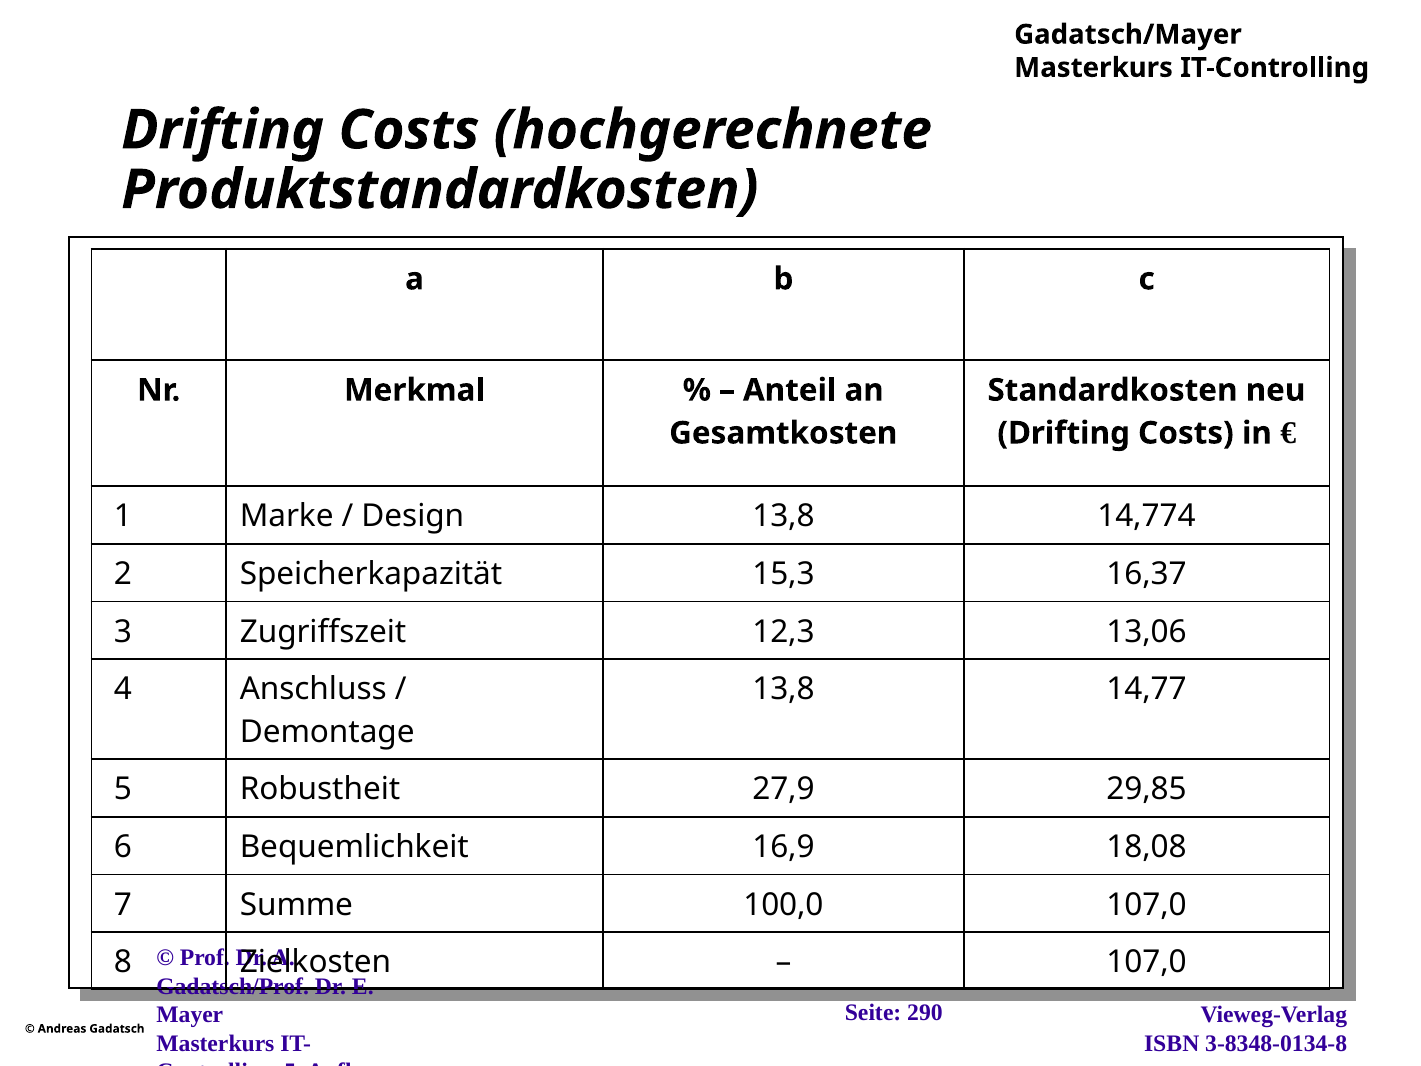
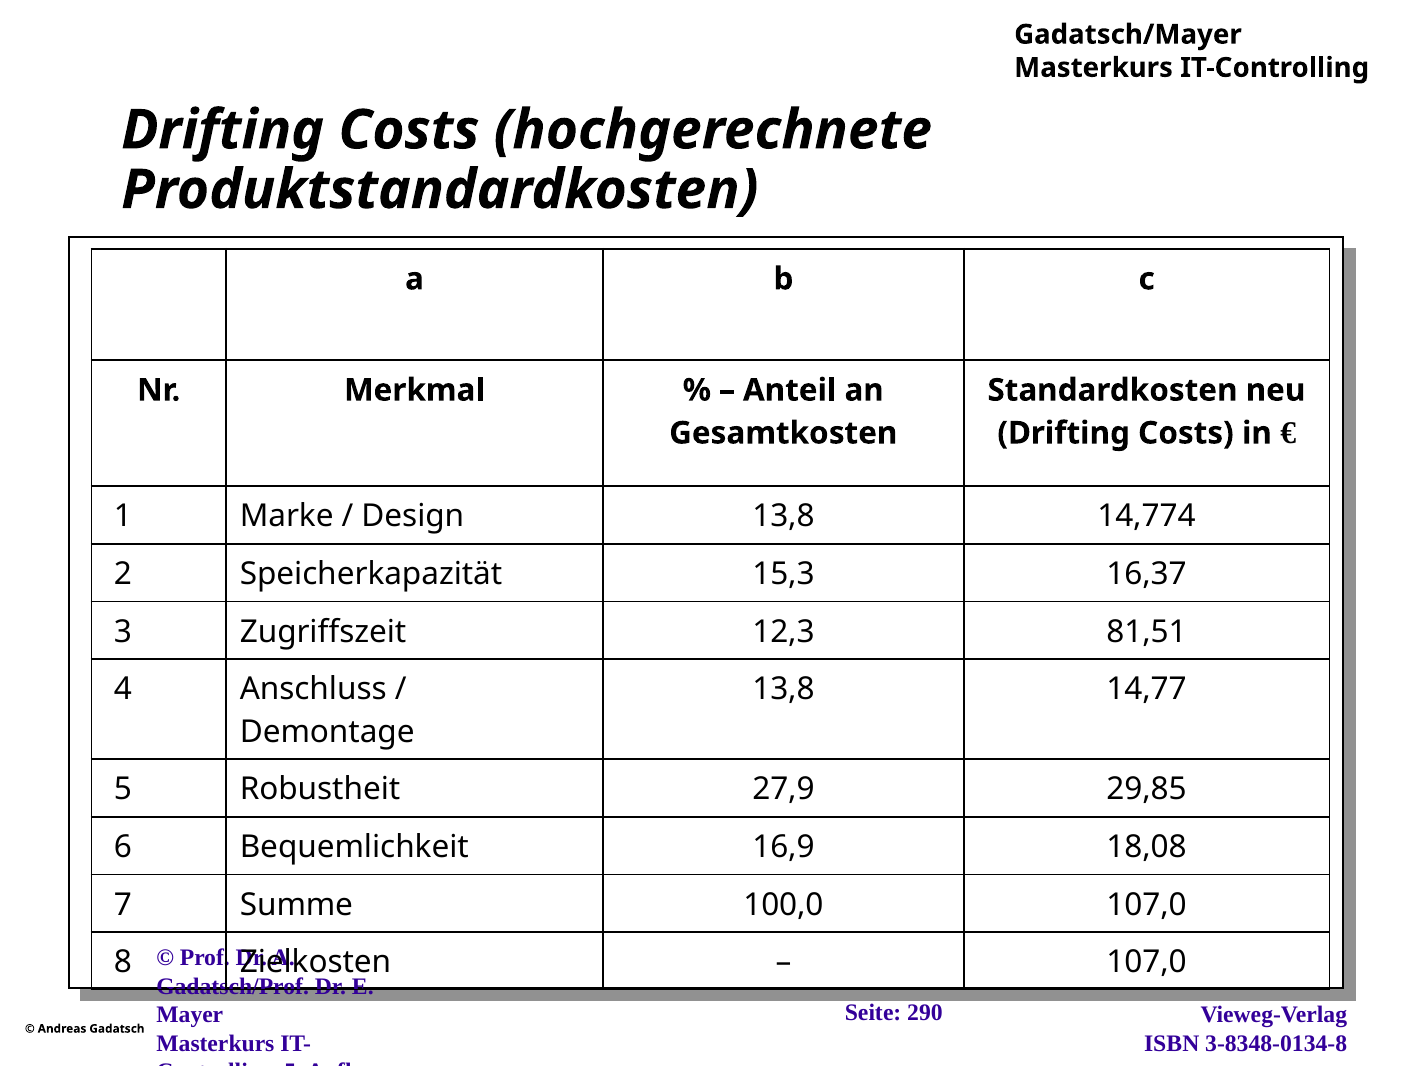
13,06: 13,06 -> 81,51
